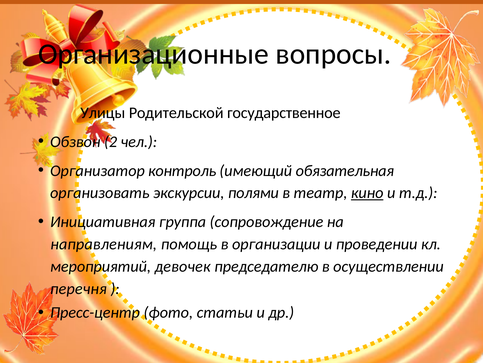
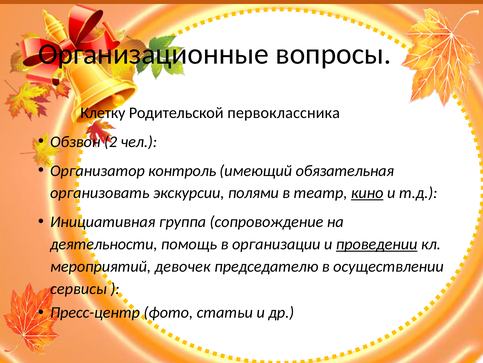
Улицы: Улицы -> Клетку
государственное: государственное -> первоклассника
направлениям: направлениям -> деятельности
проведении underline: none -> present
перечня: перечня -> сервисы
